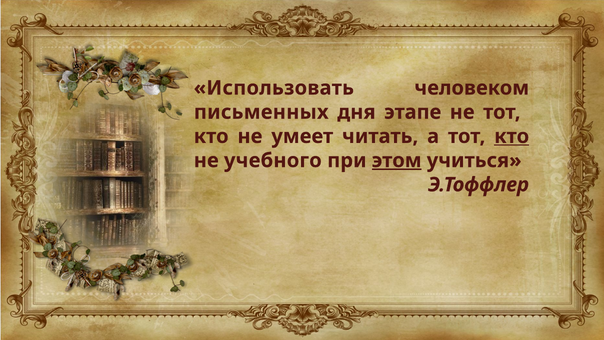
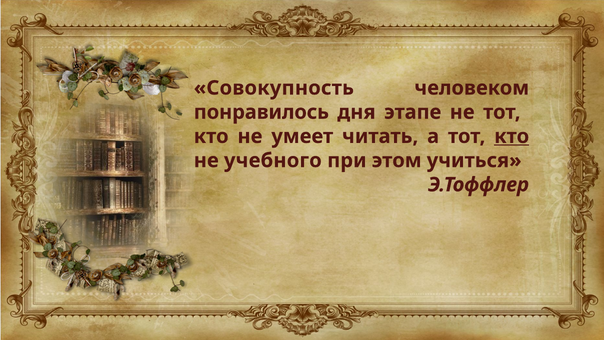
Использовать: Использовать -> Совокупность
письменных: письменных -> понравилось
этом underline: present -> none
